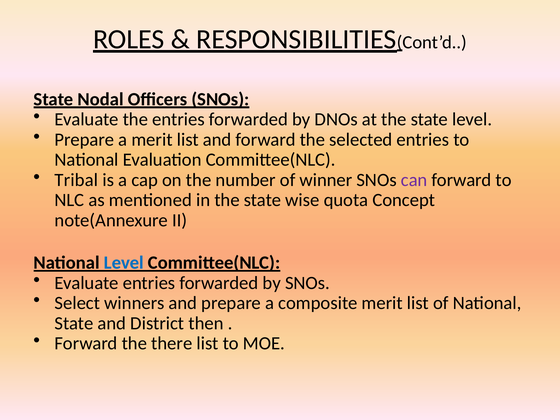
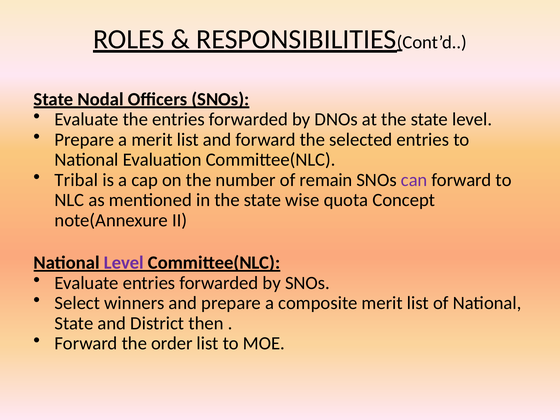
winner: winner -> remain
Level at (124, 263) colour: blue -> purple
there: there -> order
